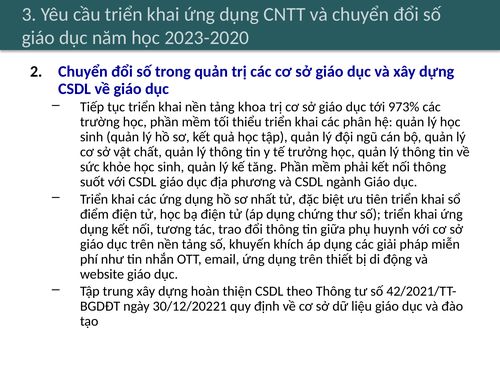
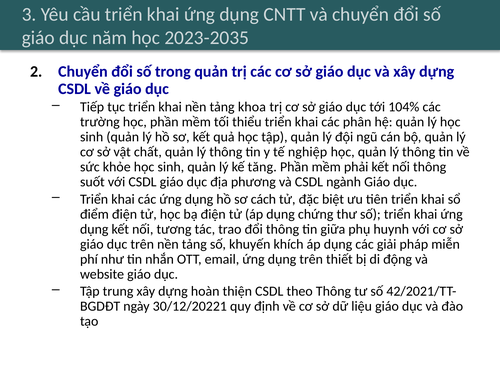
2023-2020: 2023-2020 -> 2023-2035
973%: 973% -> 104%
trưởng: trưởng -> nghiệp
nhất: nhất -> cách
